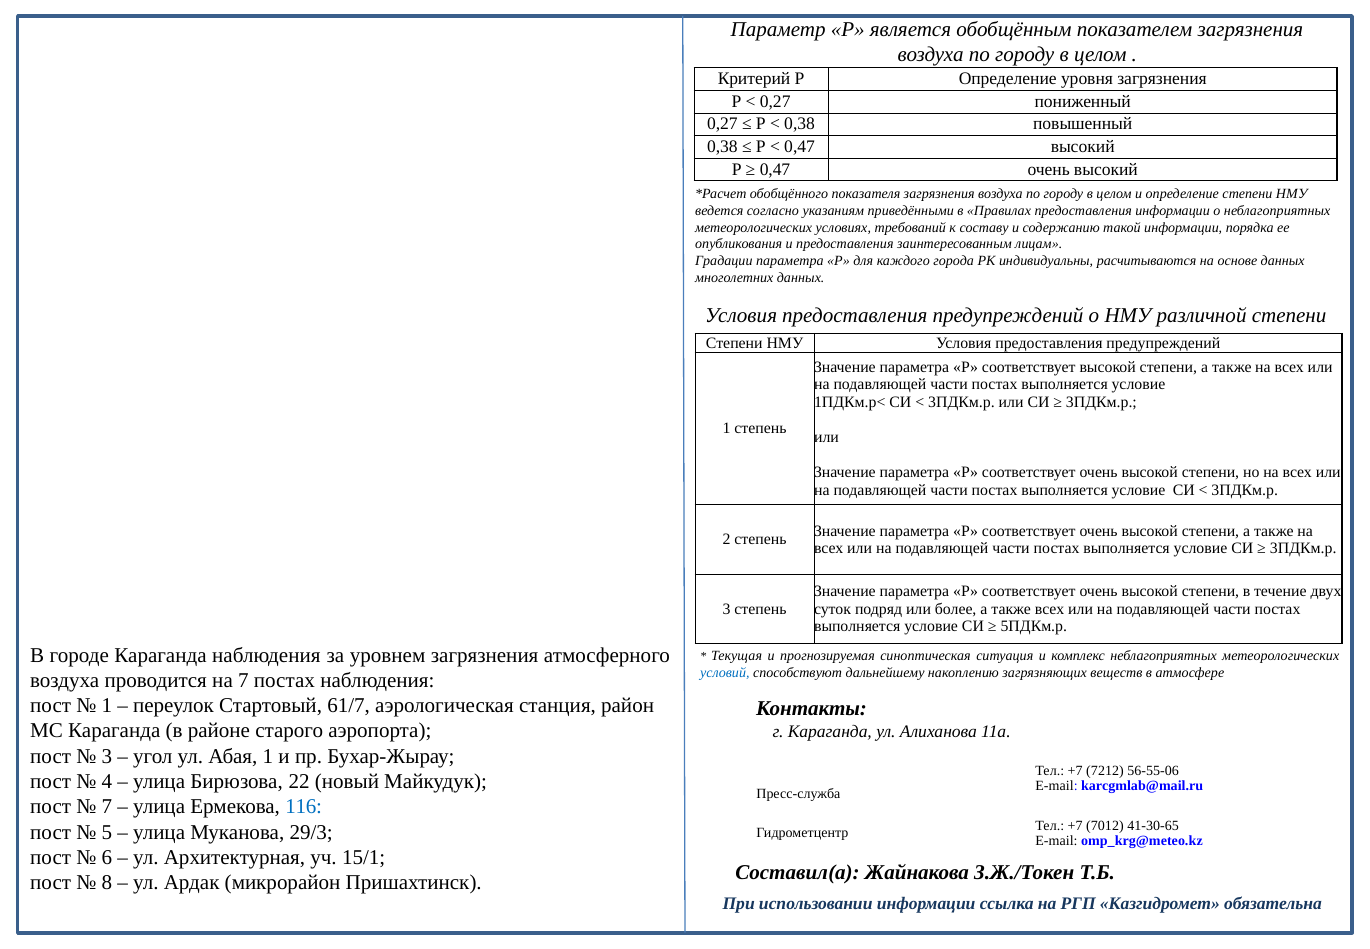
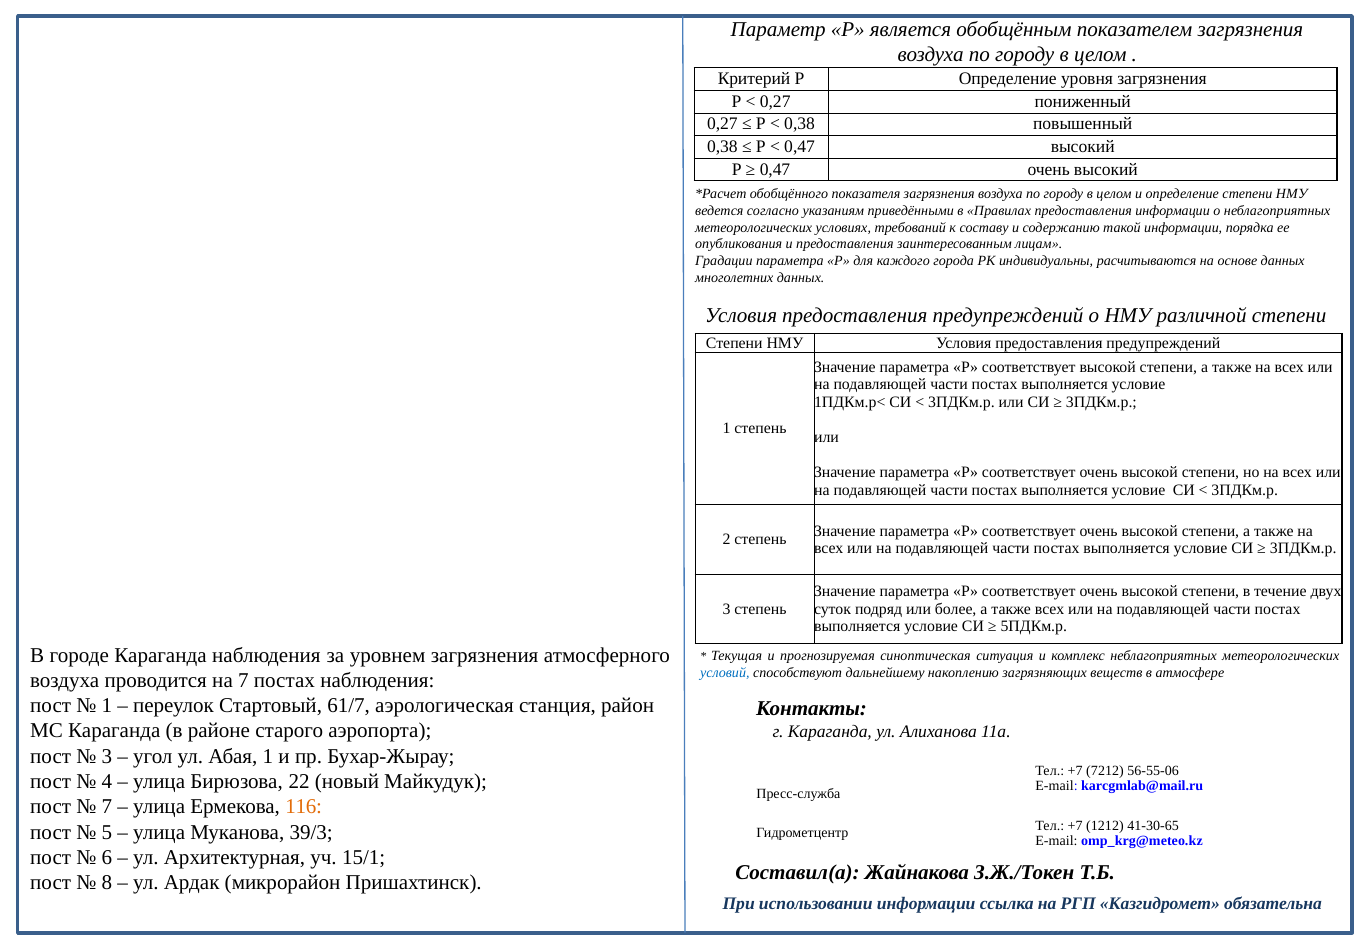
116 colour: blue -> orange
7012: 7012 -> 1212
29/3: 29/3 -> 39/3
